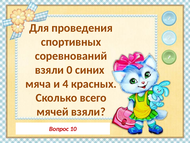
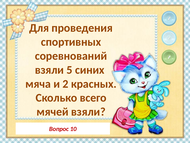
0: 0 -> 5
4: 4 -> 2
